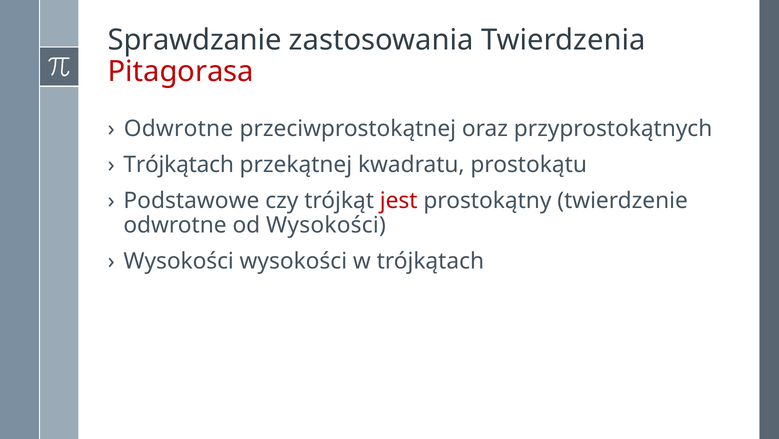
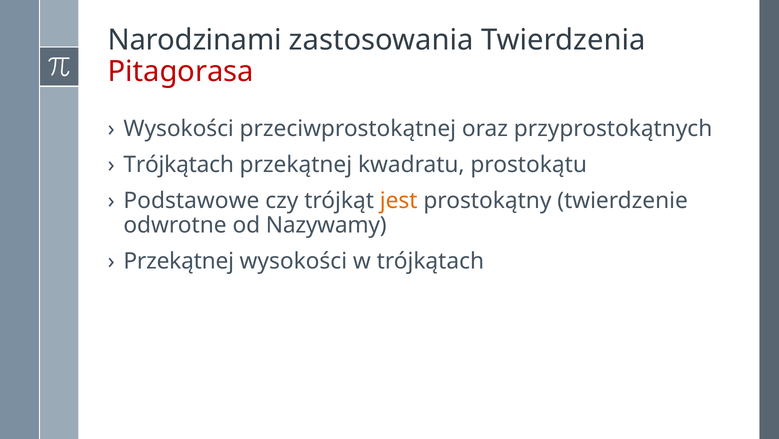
Sprawdzanie: Sprawdzanie -> Narodzinami
Odwrotne at (179, 128): Odwrotne -> Wysokości
jest colour: red -> orange
od Wysokości: Wysokości -> Nazywamy
Wysokości at (179, 261): Wysokości -> Przekątnej
